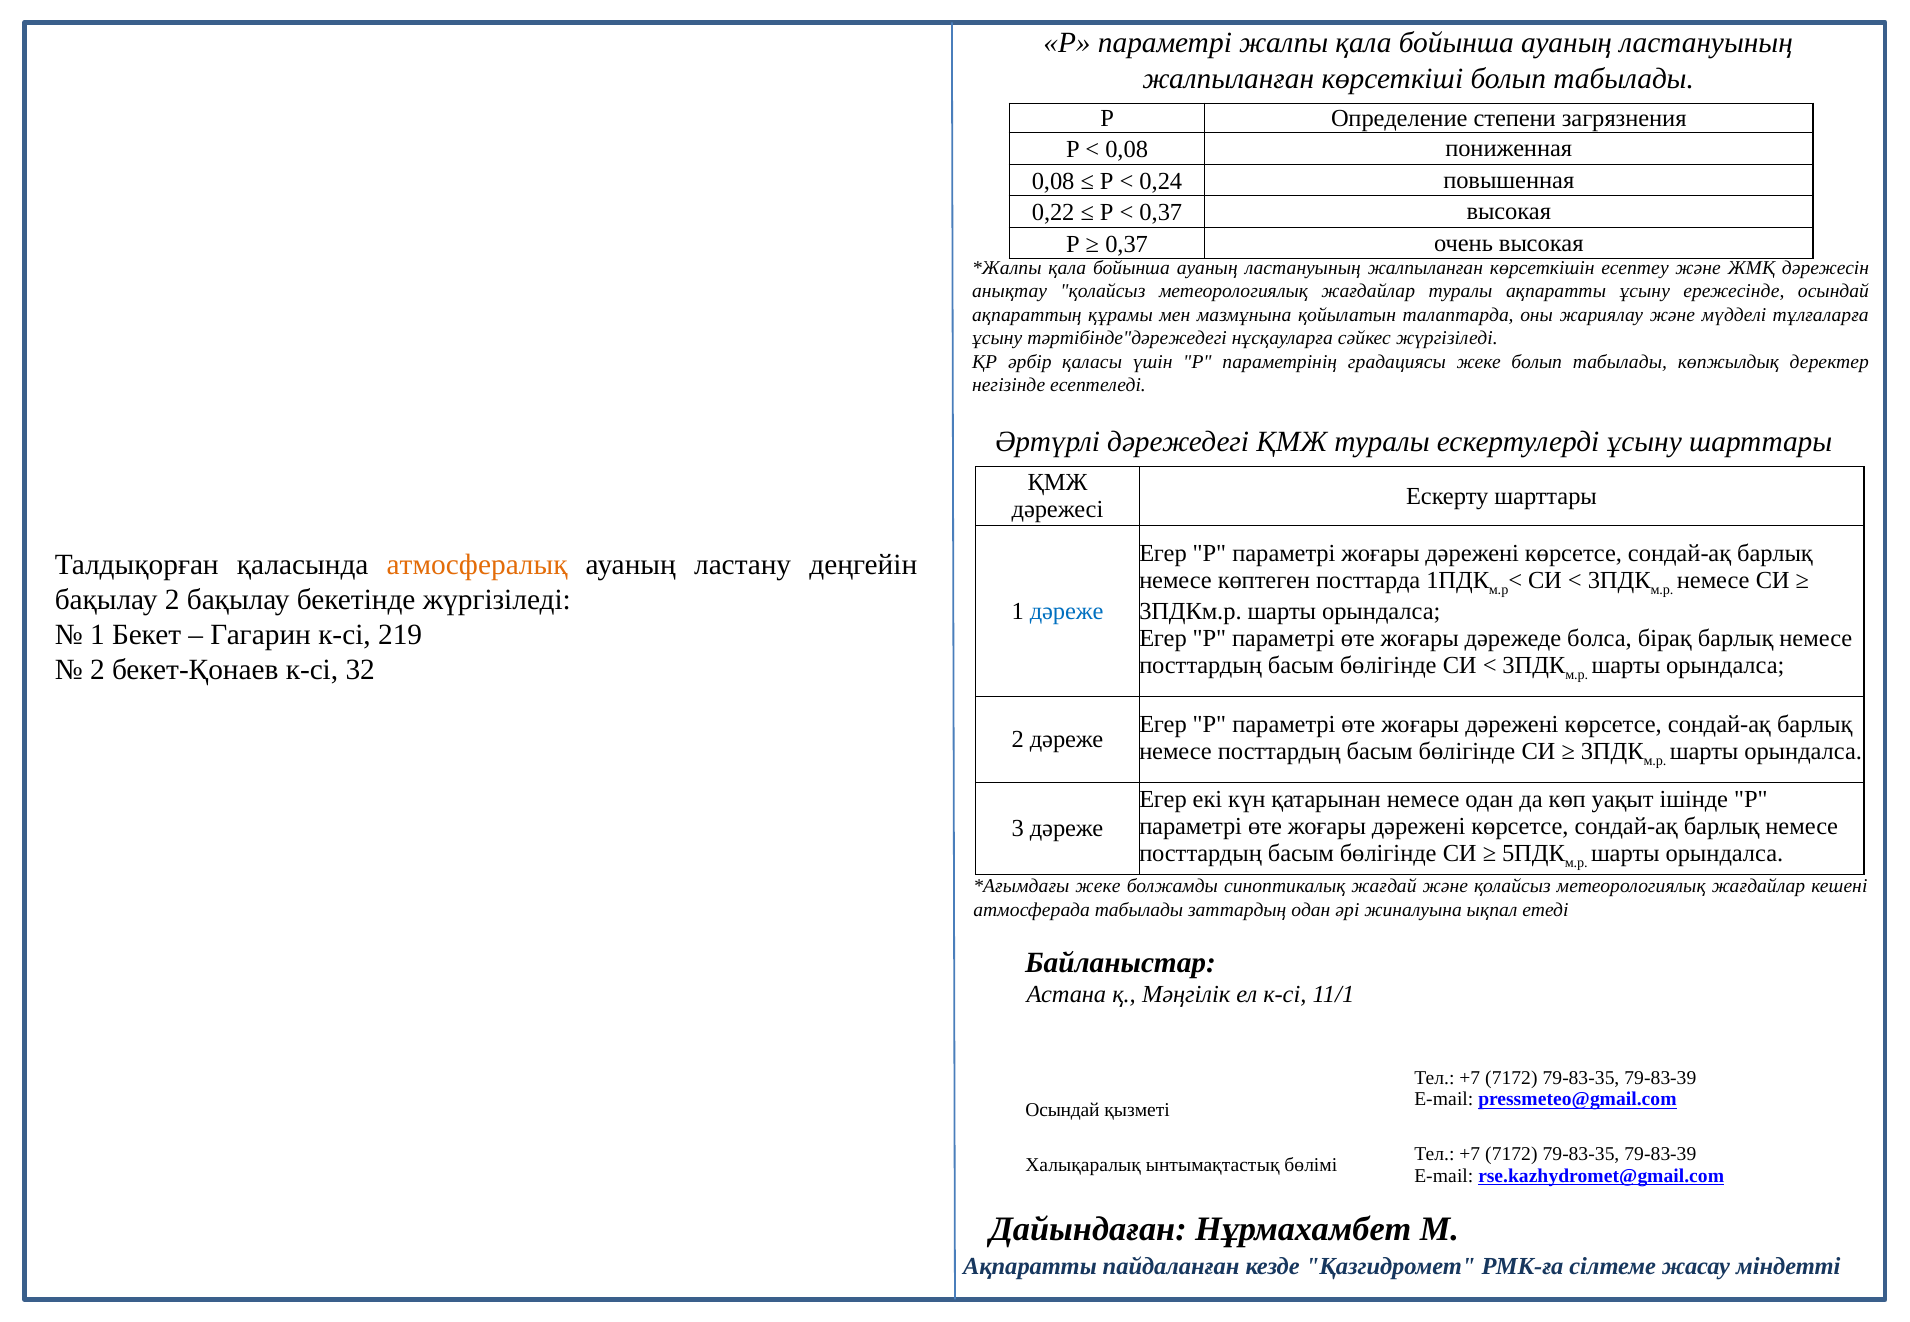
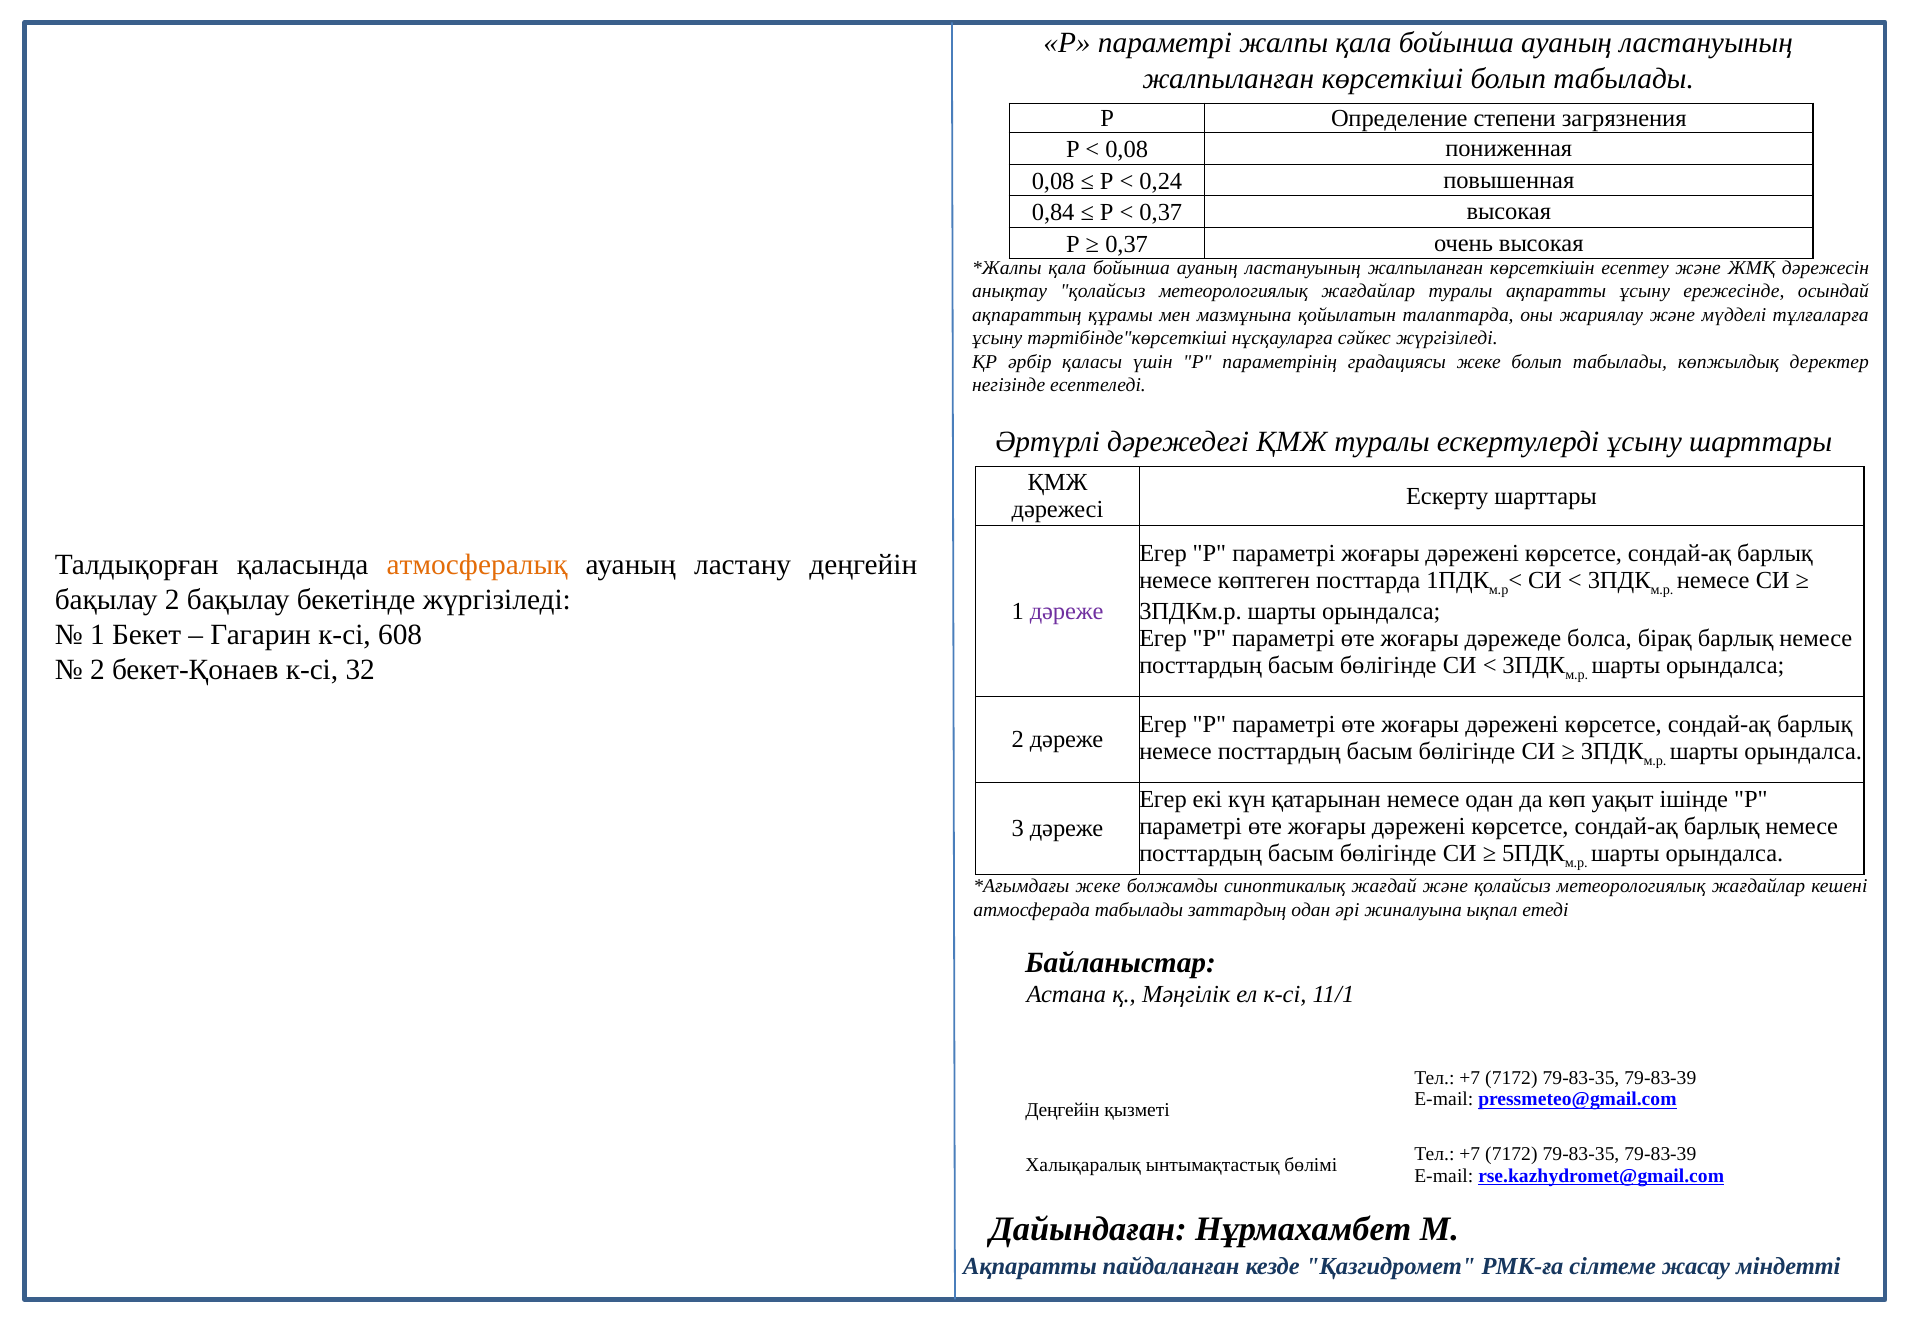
0,22: 0,22 -> 0,84
тәртібінде"дәрежедегі: тәртібінде"дәрежедегі -> тәртібінде"көрсеткіші
дәреже at (1067, 611) colour: blue -> purple
219: 219 -> 608
Осындай at (1063, 1111): Осындай -> Деңгейін
